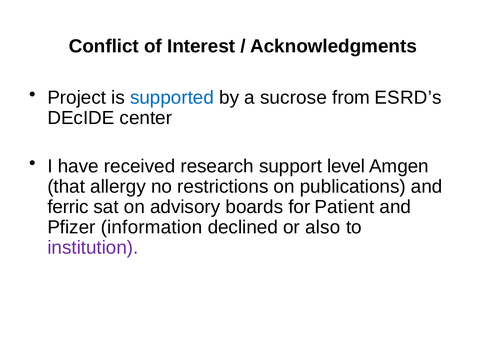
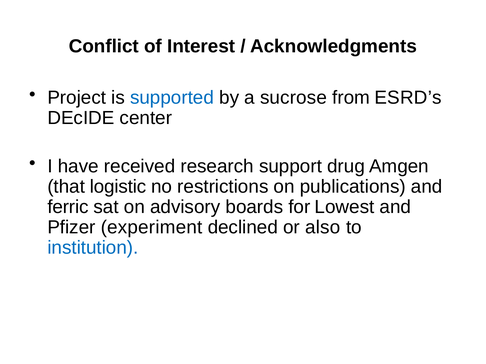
level: level -> drug
allergy: allergy -> logistic
Patient: Patient -> Lowest
information: information -> experiment
institution colour: purple -> blue
